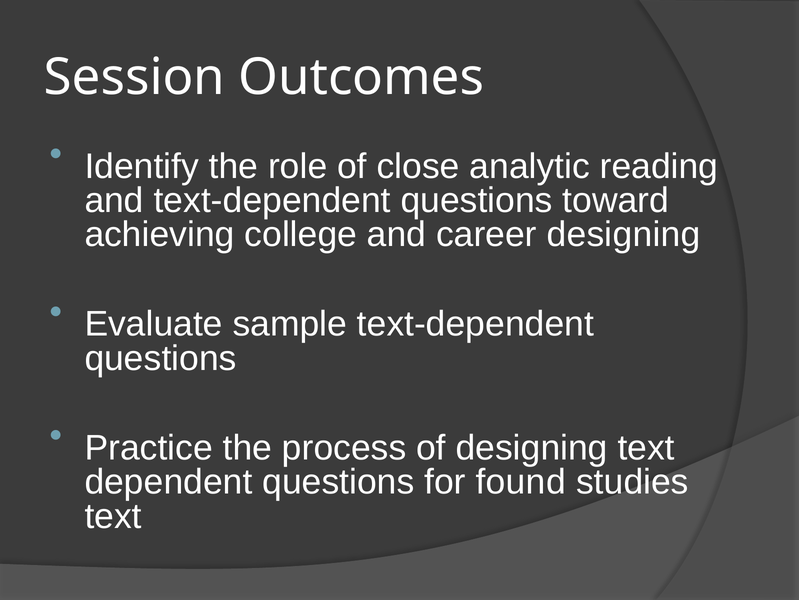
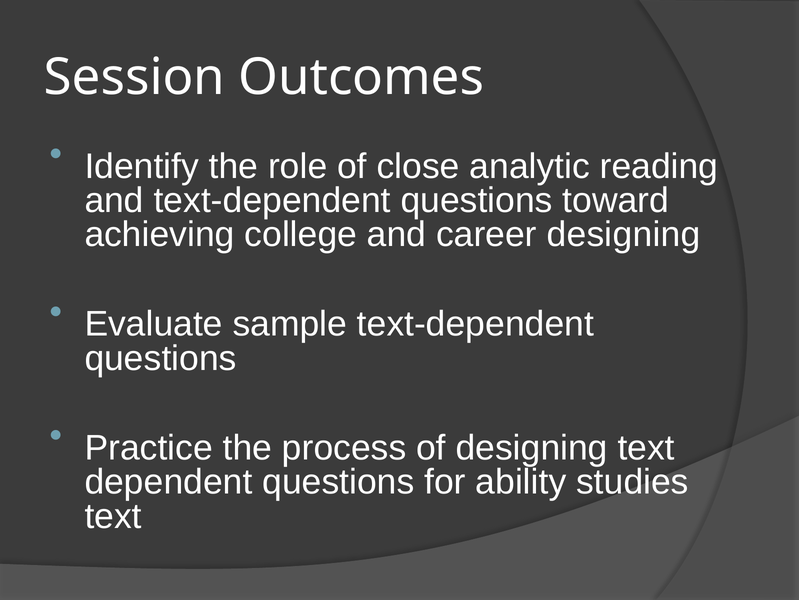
found: found -> ability
